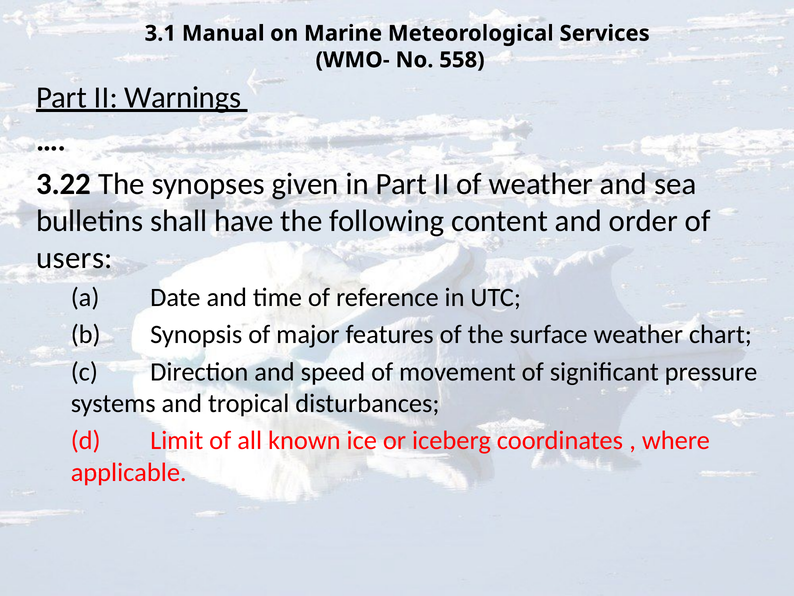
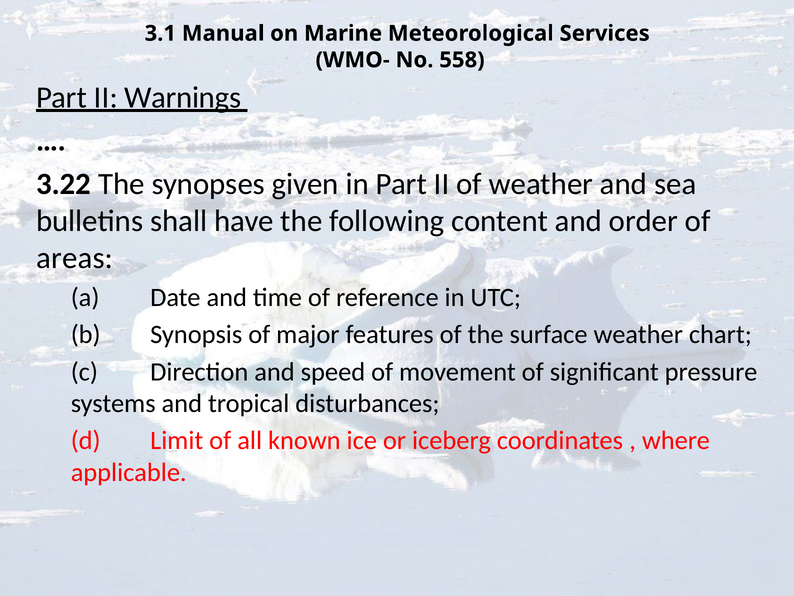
users: users -> areas
